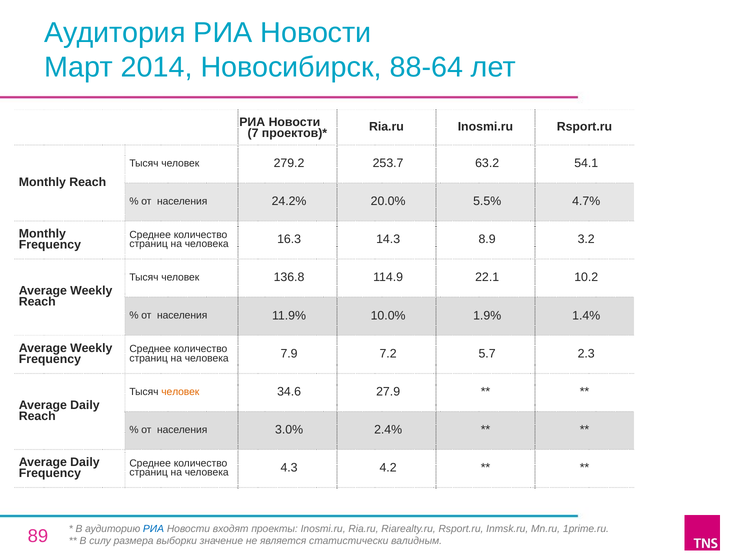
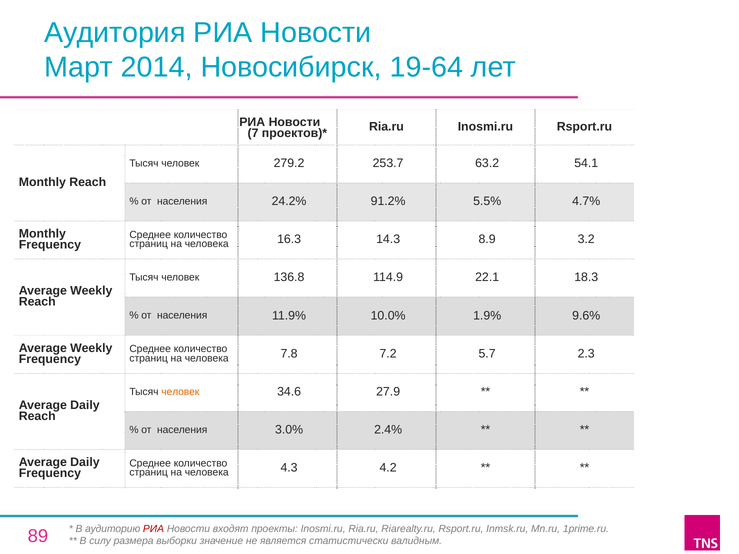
88-64: 88-64 -> 19-64
20.0%: 20.0% -> 91.2%
10.2: 10.2 -> 18.3
1.4%: 1.4% -> 9.6%
7.9: 7.9 -> 7.8
РИА at (153, 529) colour: blue -> red
